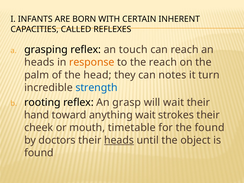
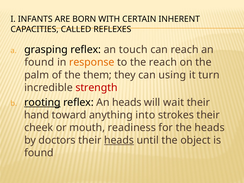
heads at (39, 62): heads -> found
head: head -> them
notes: notes -> using
strength colour: blue -> red
rooting underline: none -> present
An grasp: grasp -> heads
anything wait: wait -> into
timetable: timetable -> readiness
the found: found -> heads
